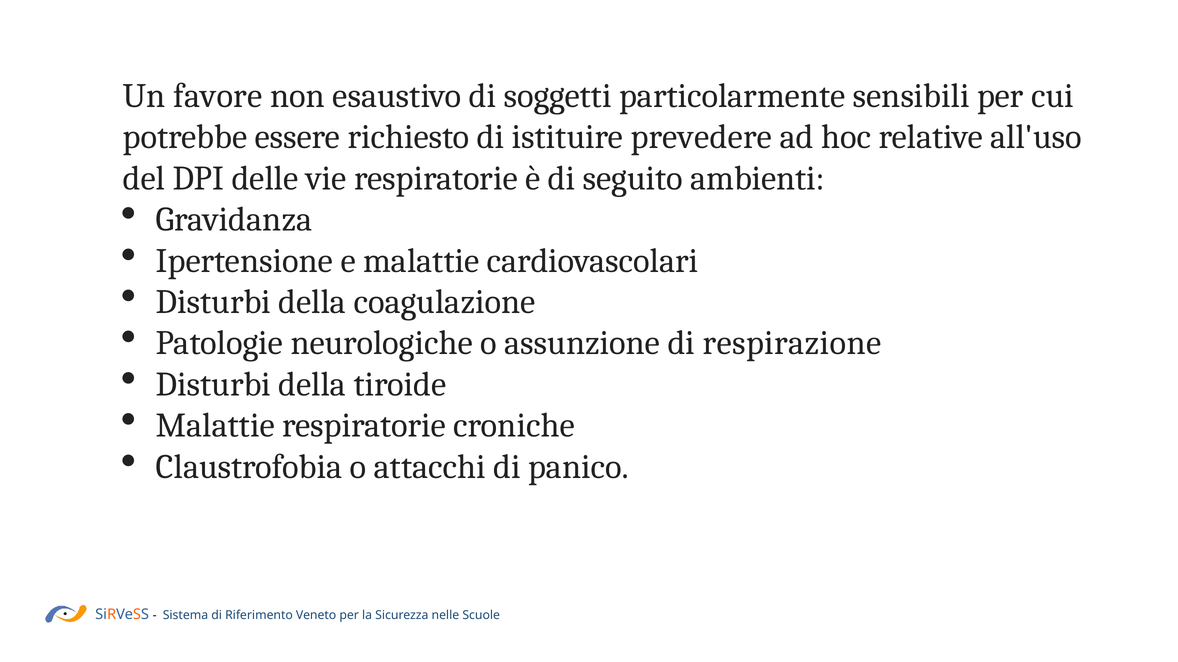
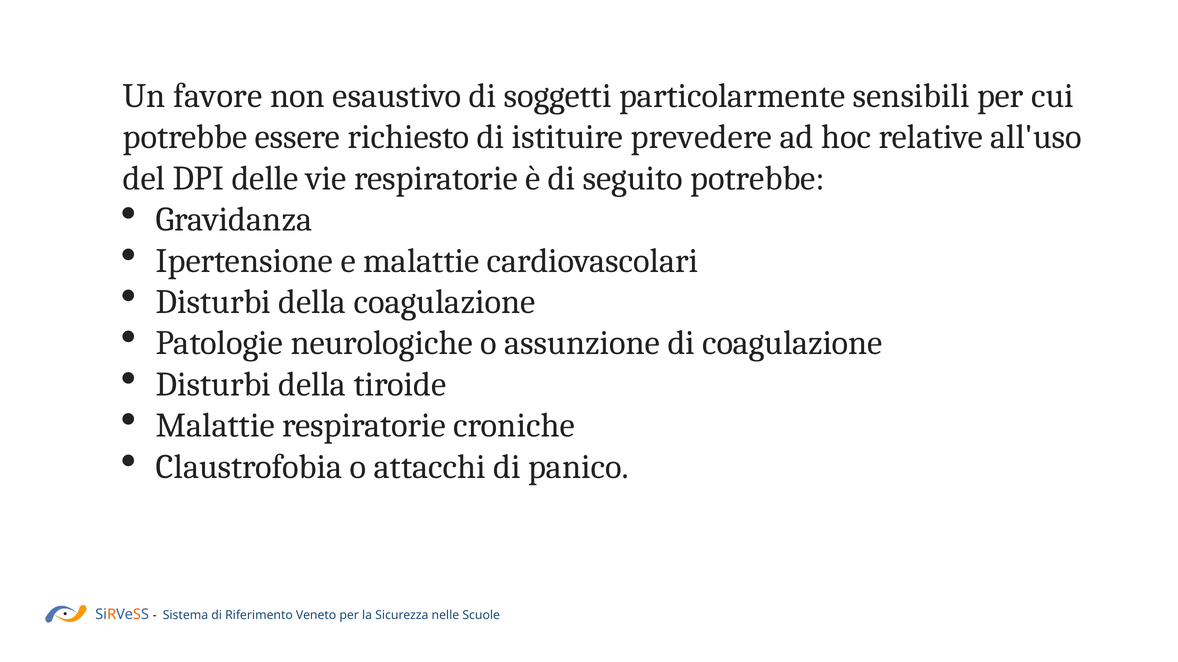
seguito ambienti: ambienti -> potrebbe
di respirazione: respirazione -> coagulazione
